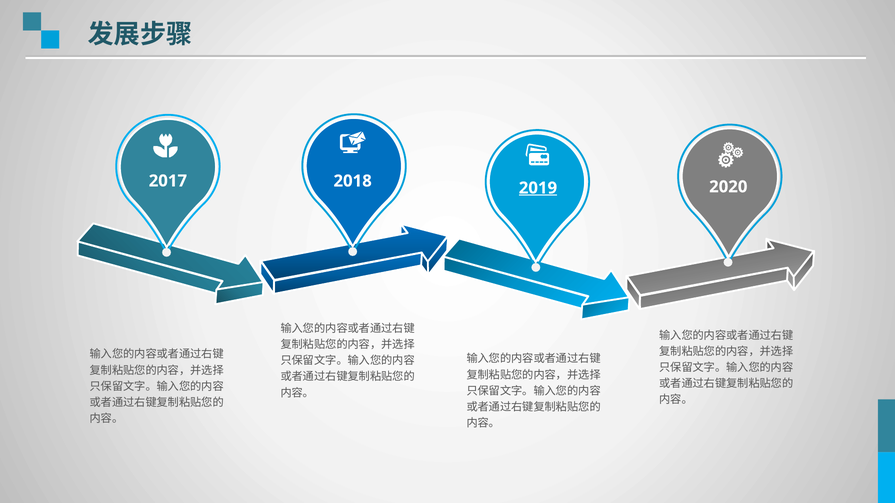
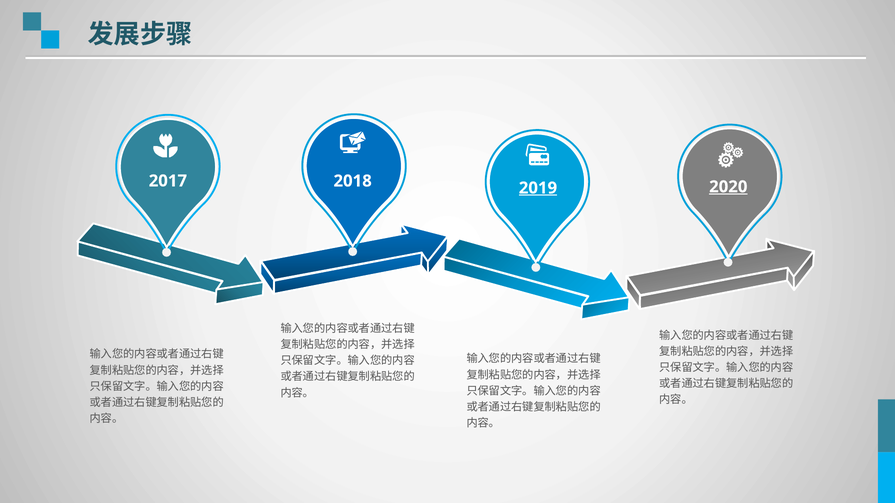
2020 underline: none -> present
